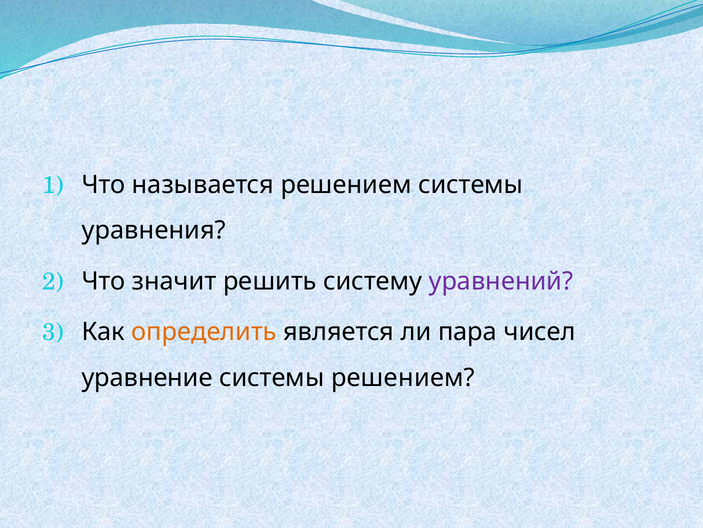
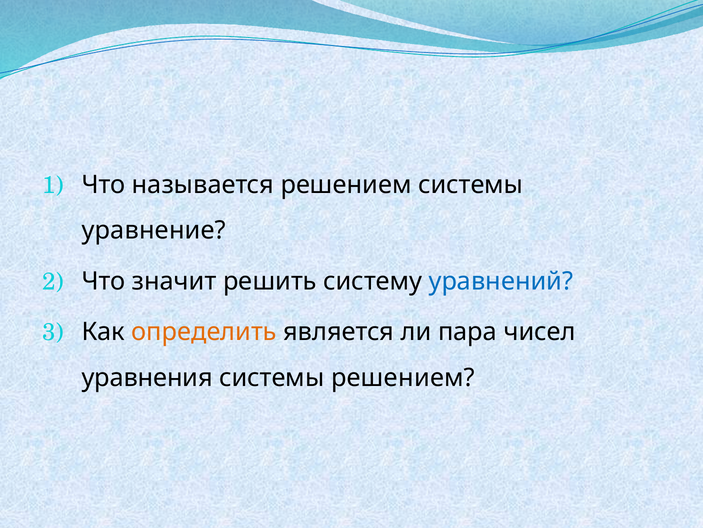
уравнения: уравнения -> уравнение
уравнений colour: purple -> blue
уравнение: уравнение -> уравнения
